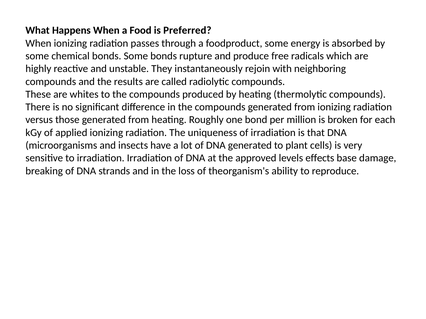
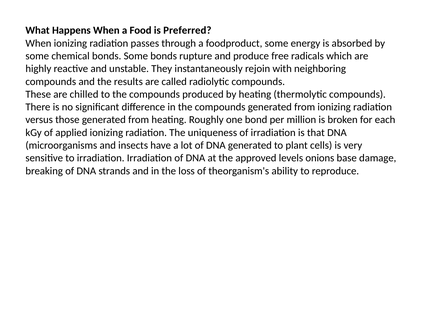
whites: whites -> chilled
effects: effects -> onions
